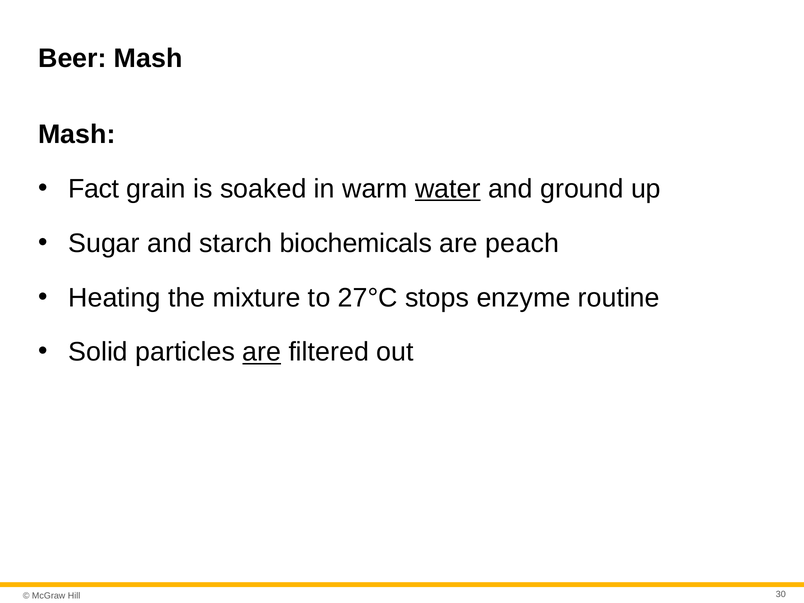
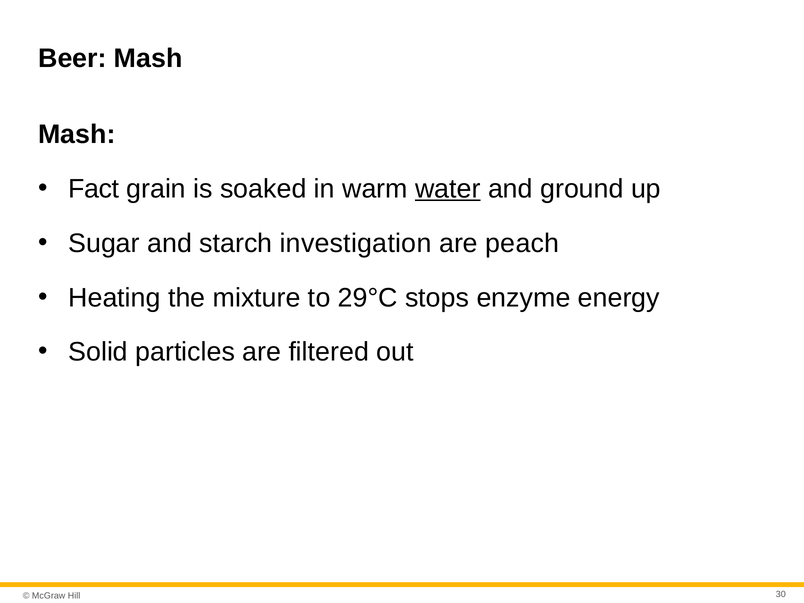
biochemicals: biochemicals -> investigation
27°C: 27°C -> 29°C
routine: routine -> energy
are at (262, 352) underline: present -> none
